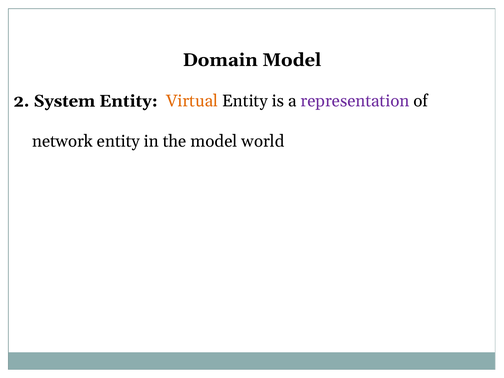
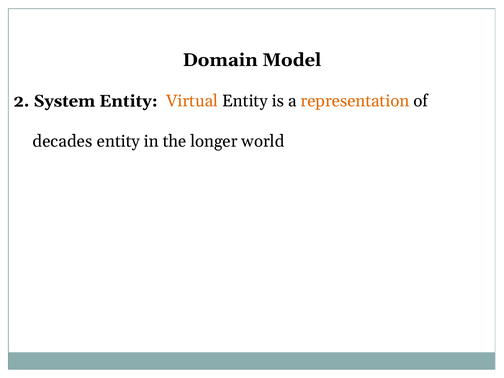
representation colour: purple -> orange
network: network -> decades
the model: model -> longer
